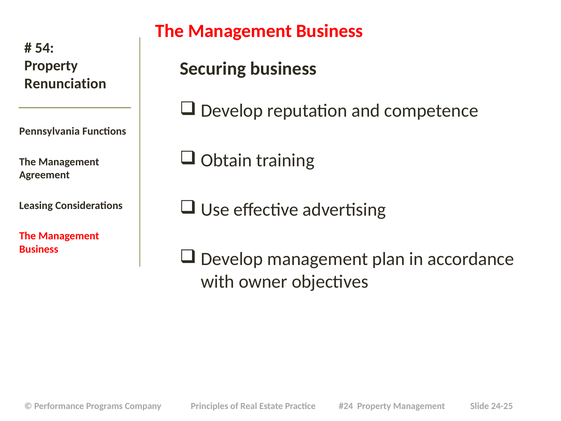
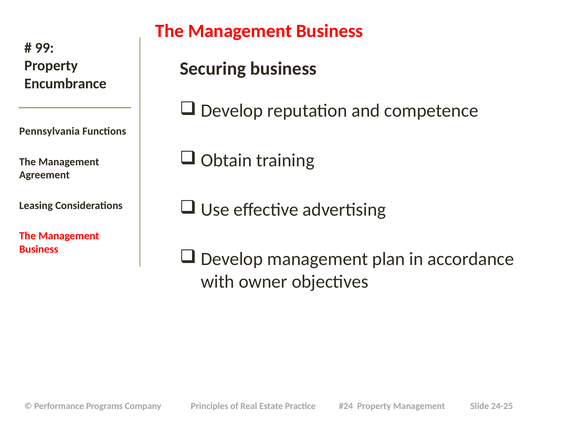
54: 54 -> 99
Renunciation: Renunciation -> Encumbrance
